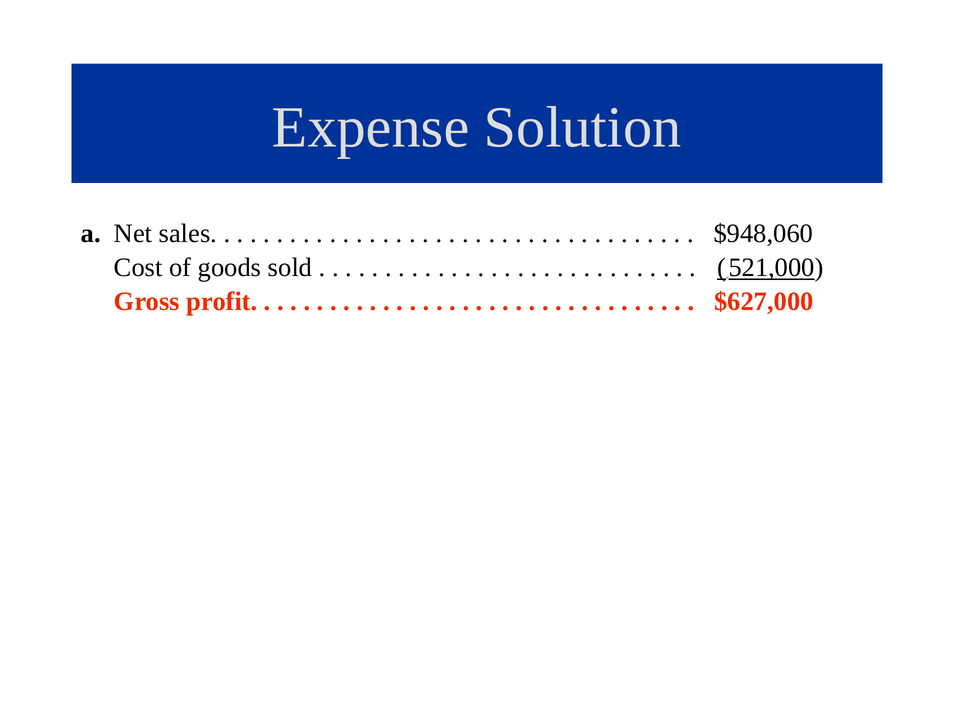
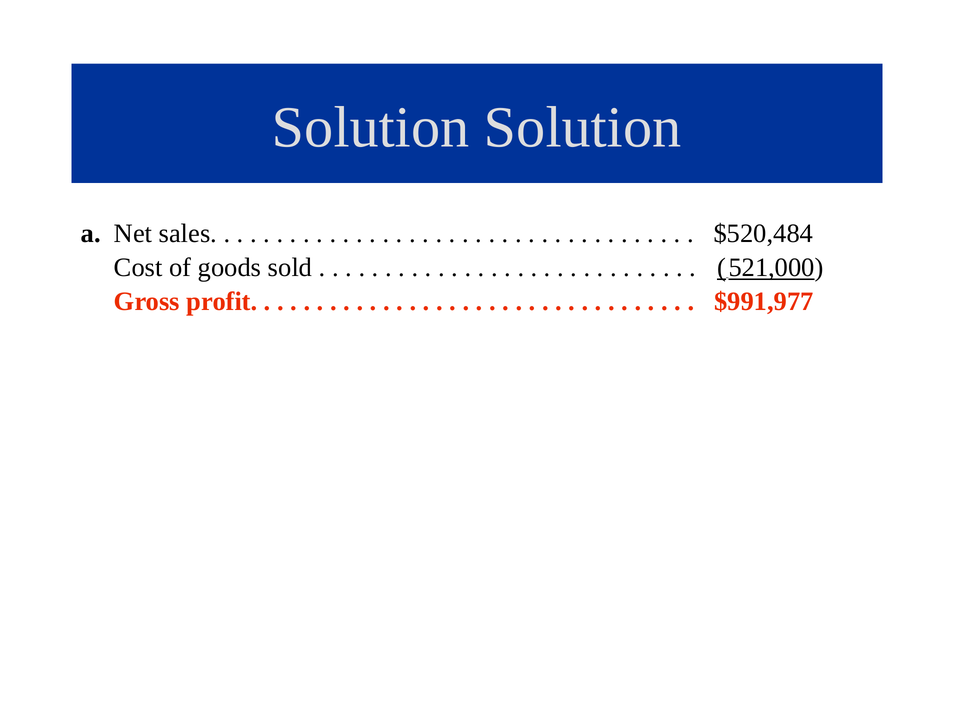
Expense at (371, 127): Expense -> Solution
$948,060: $948,060 -> $520,484
$627,000: $627,000 -> $991,977
